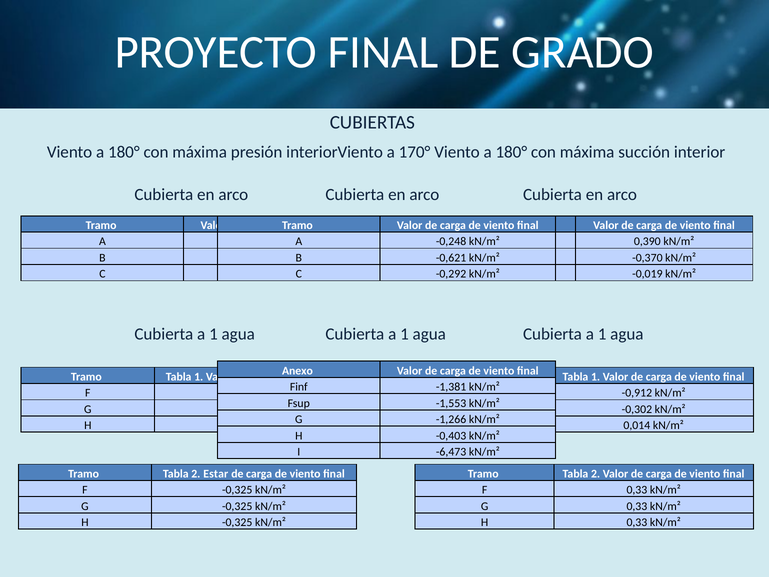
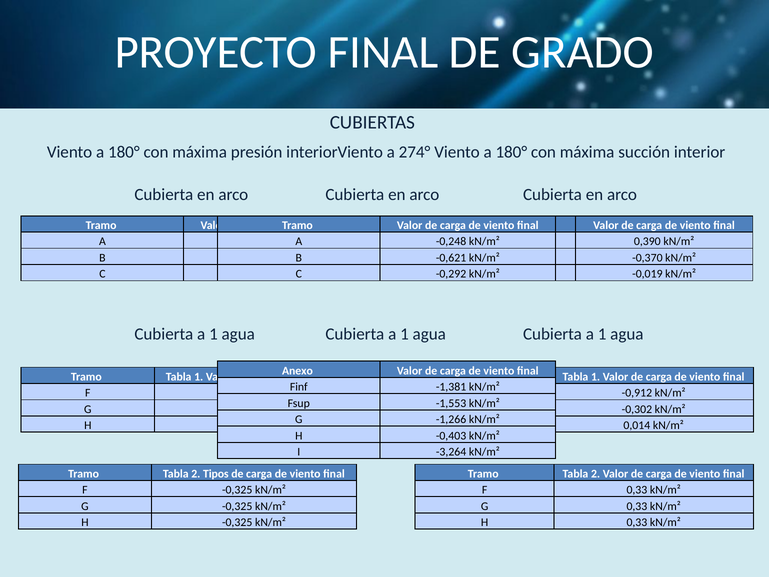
170°: 170° -> 274°
-6,473: -6,473 -> -3,264
Estar: Estar -> Tipos
